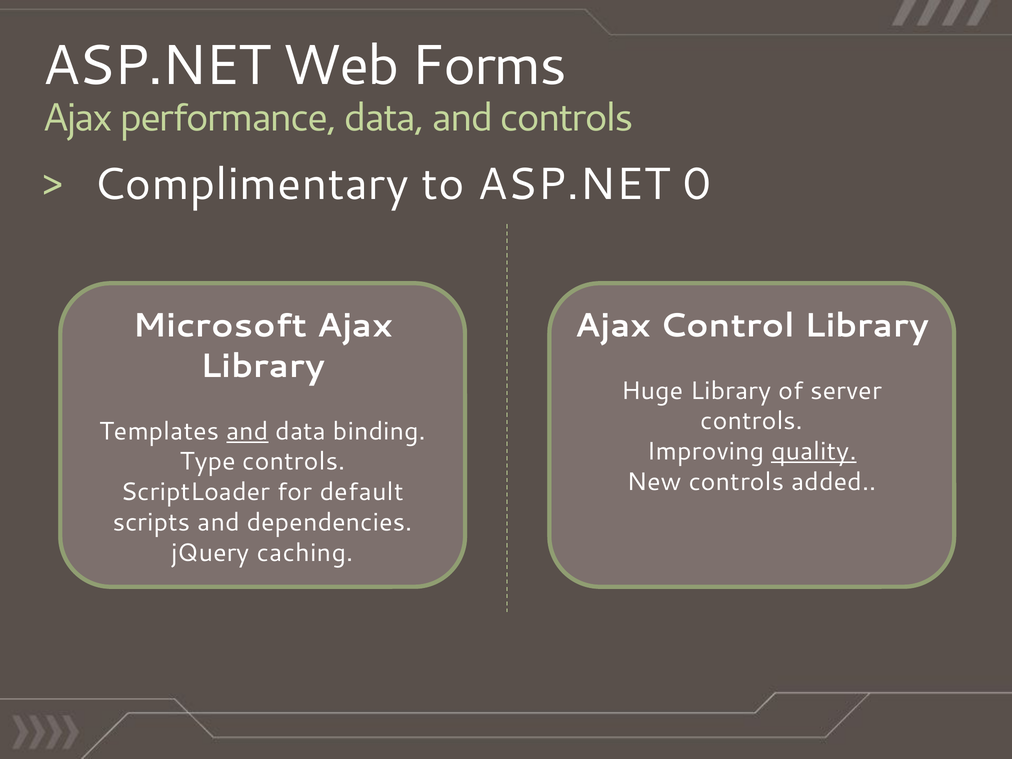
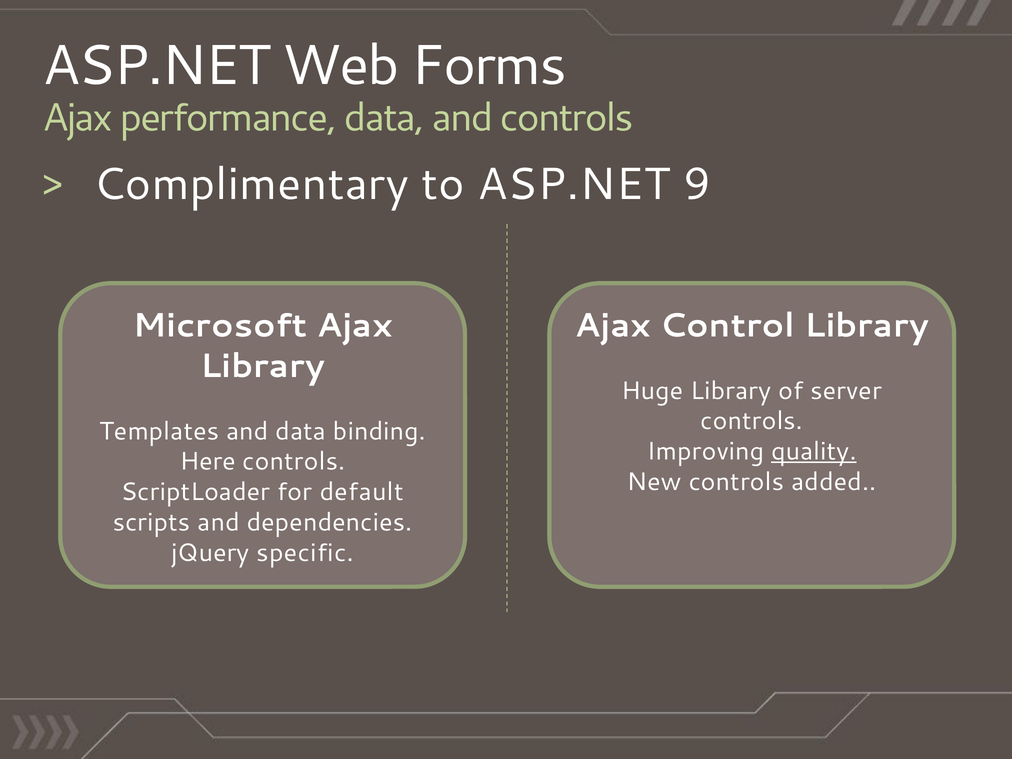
0: 0 -> 9
and at (247, 431) underline: present -> none
Type: Type -> Here
caching: caching -> specific
